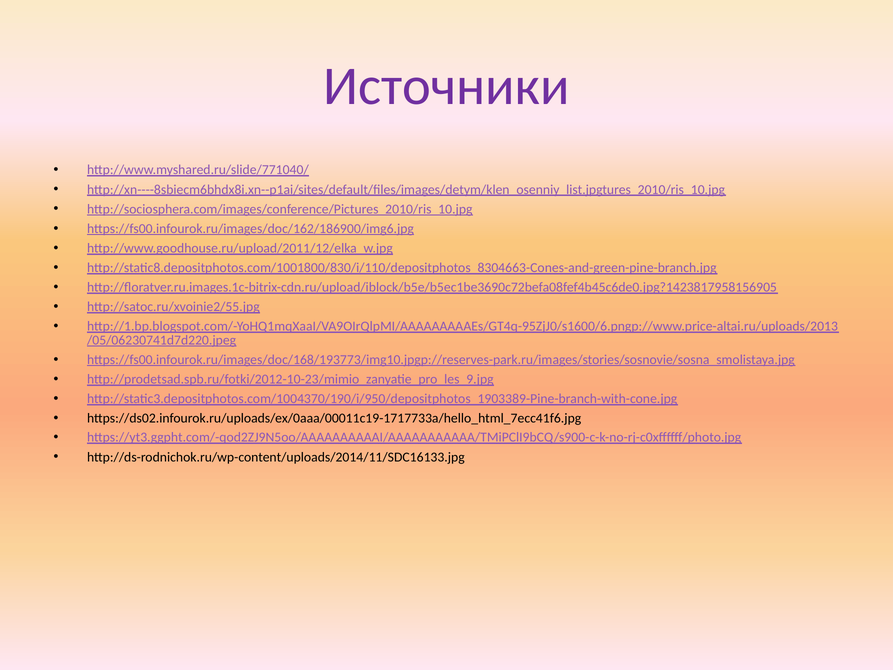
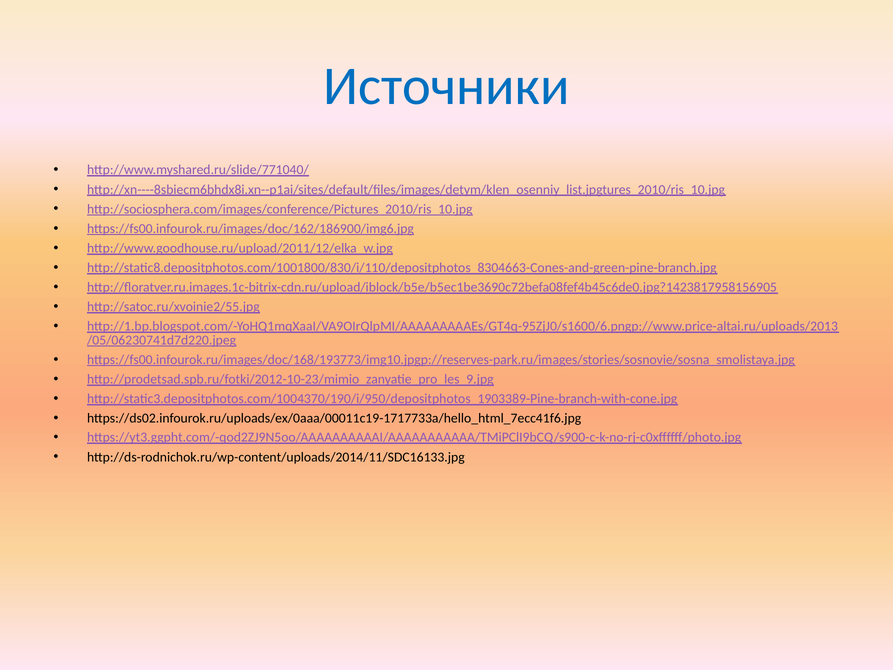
Источники colour: purple -> blue
